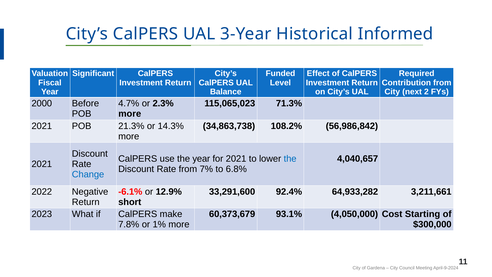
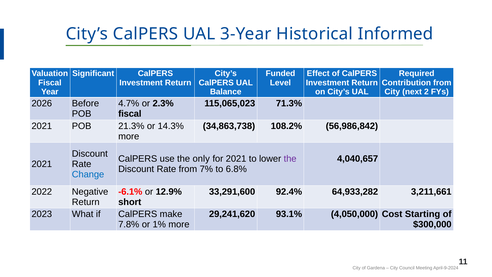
2000: 2000 -> 2026
more at (130, 114): more -> fiscal
the year: year -> only
the at (290, 159) colour: blue -> purple
60,373,679: 60,373,679 -> 29,241,620
